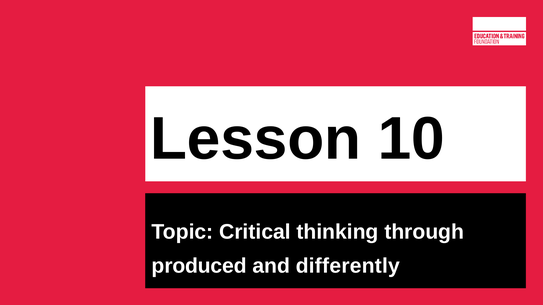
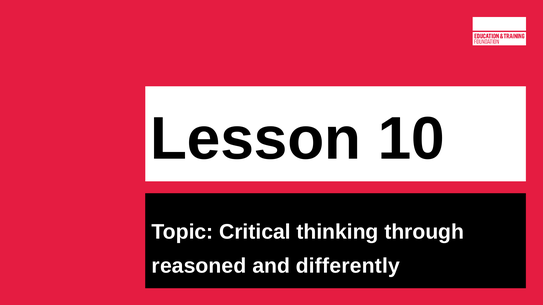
produced: produced -> reasoned
